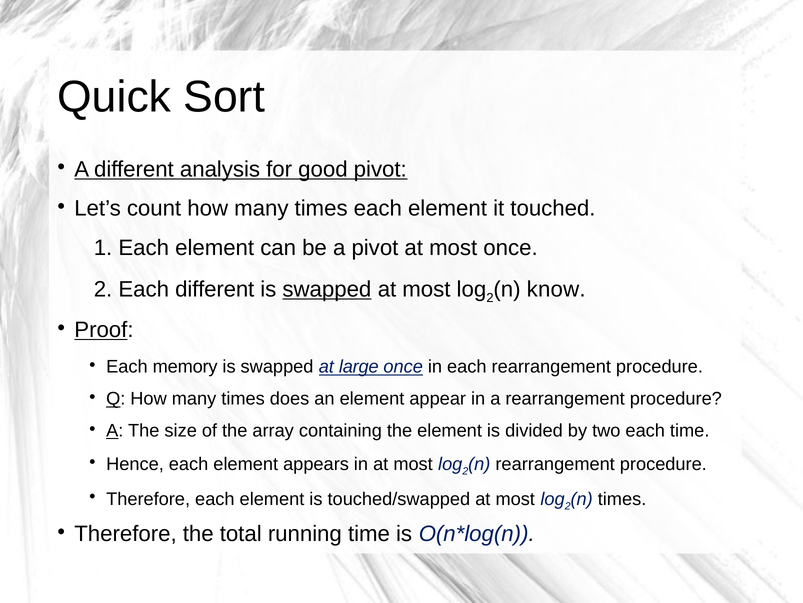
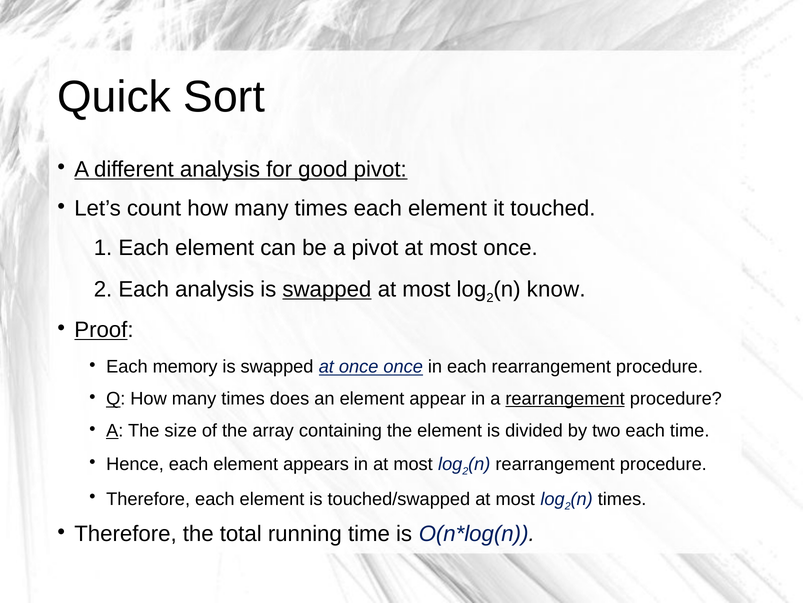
Each different: different -> analysis
at large: large -> once
rearrangement at (565, 398) underline: none -> present
